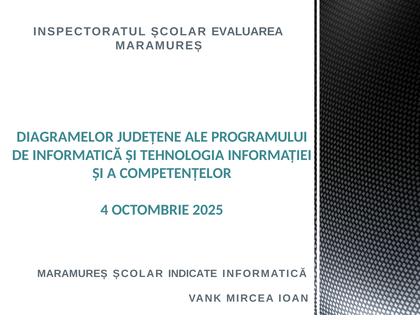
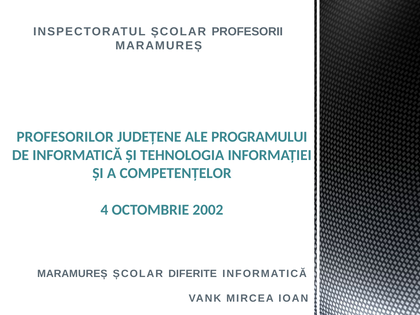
EVALUAREA: EVALUAREA -> PROFESORII
DIAGRAMELOR: DIAGRAMELOR -> PROFESORILOR
2025: 2025 -> 2002
INDICATE: INDICATE -> DIFERITE
